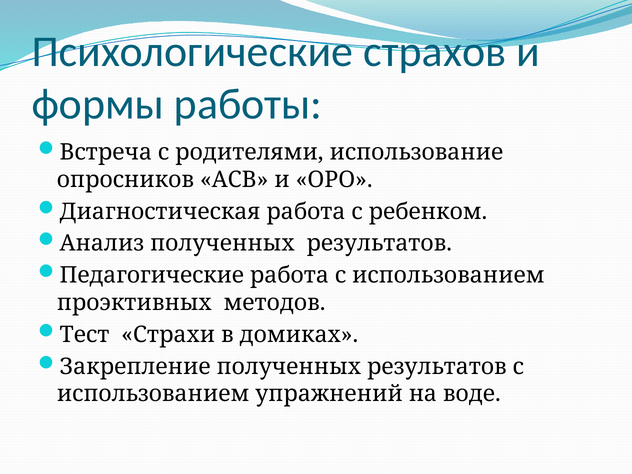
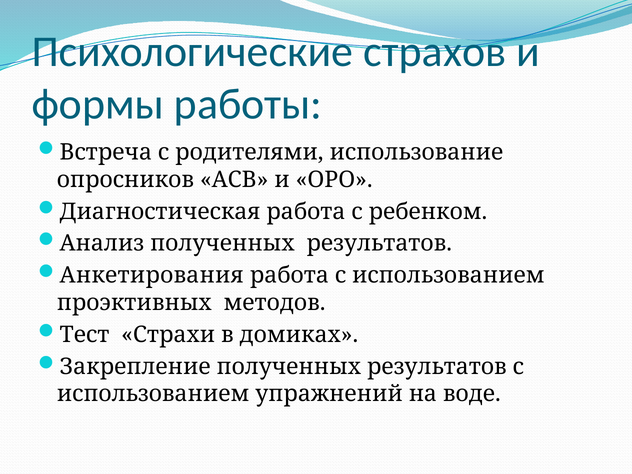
Педагогические: Педагогические -> Анкетирования
